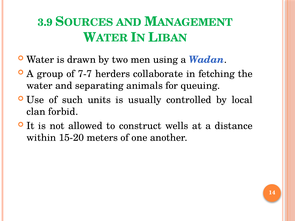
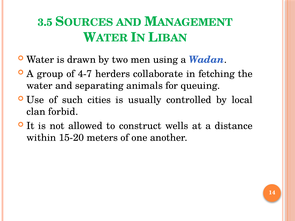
3.9: 3.9 -> 3.5
7-7: 7-7 -> 4-7
units: units -> cities
